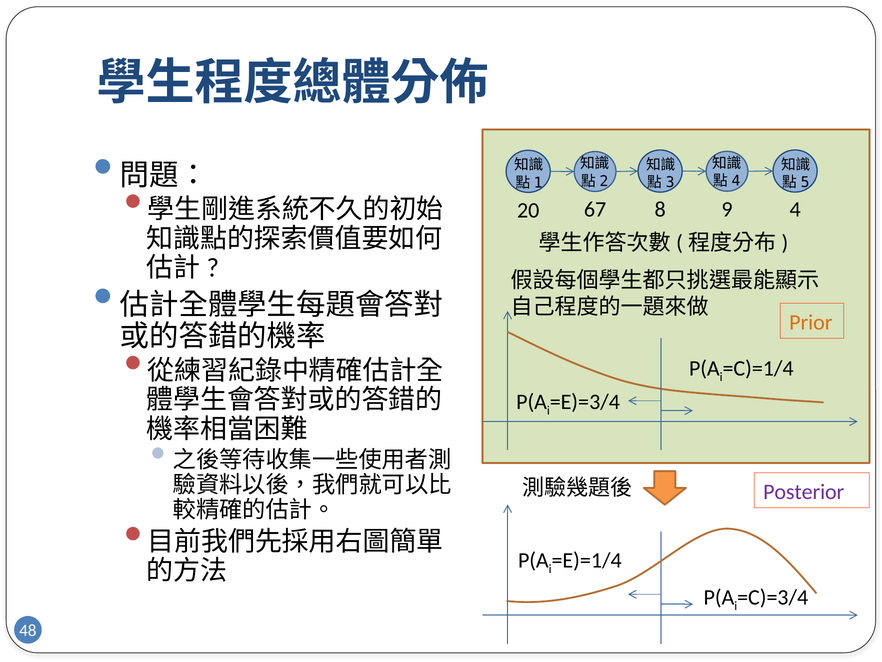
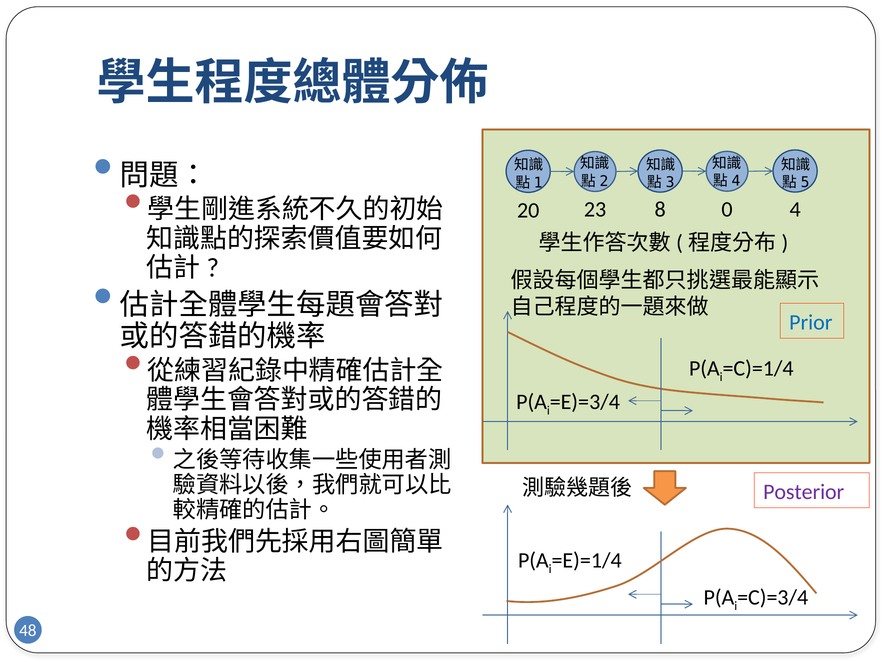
67: 67 -> 23
9: 9 -> 0
Prior colour: orange -> blue
